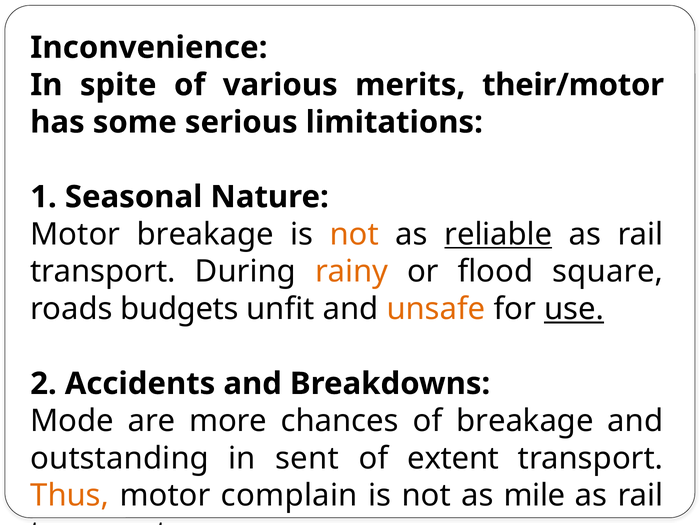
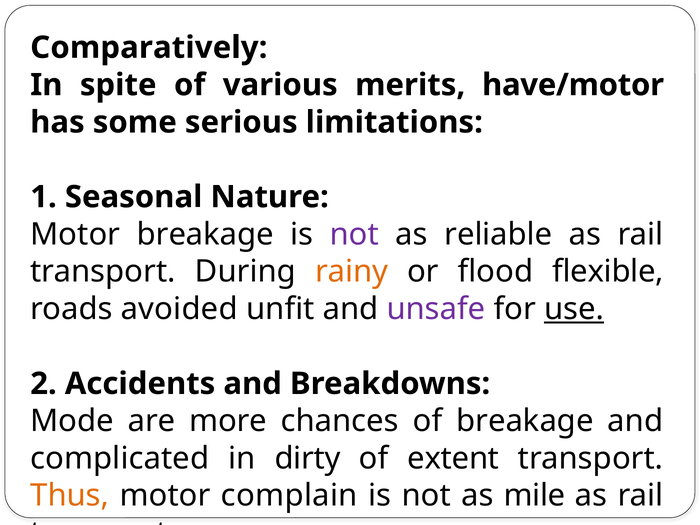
Inconvenience: Inconvenience -> Comparatively
their/motor: their/motor -> have/motor
not at (354, 234) colour: orange -> purple
reliable underline: present -> none
square: square -> flexible
budgets: budgets -> avoided
unsafe colour: orange -> purple
outstanding: outstanding -> complicated
sent: sent -> dirty
